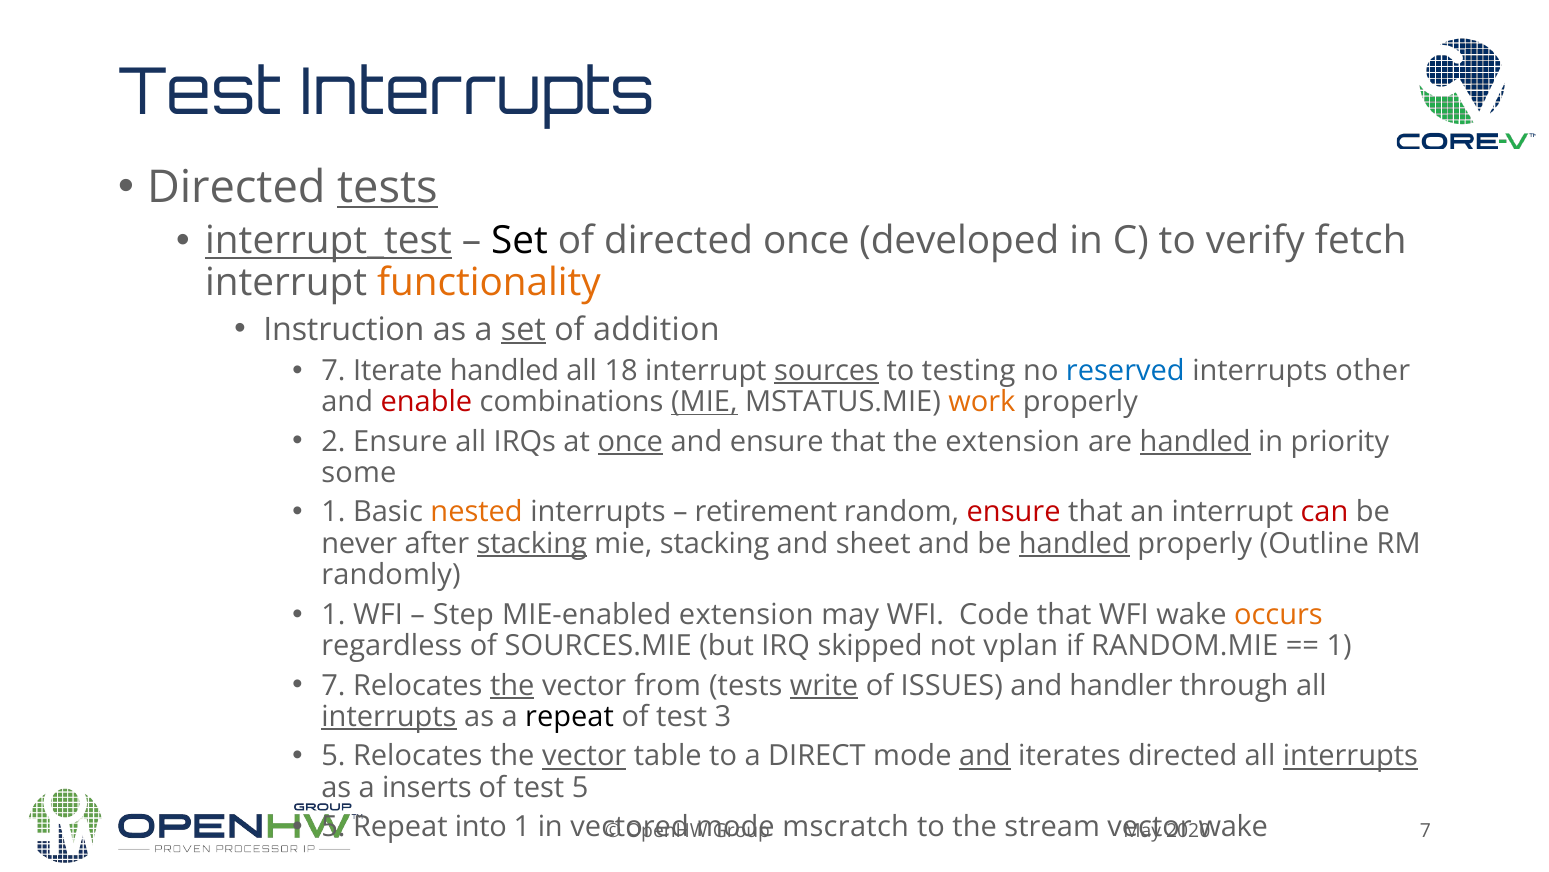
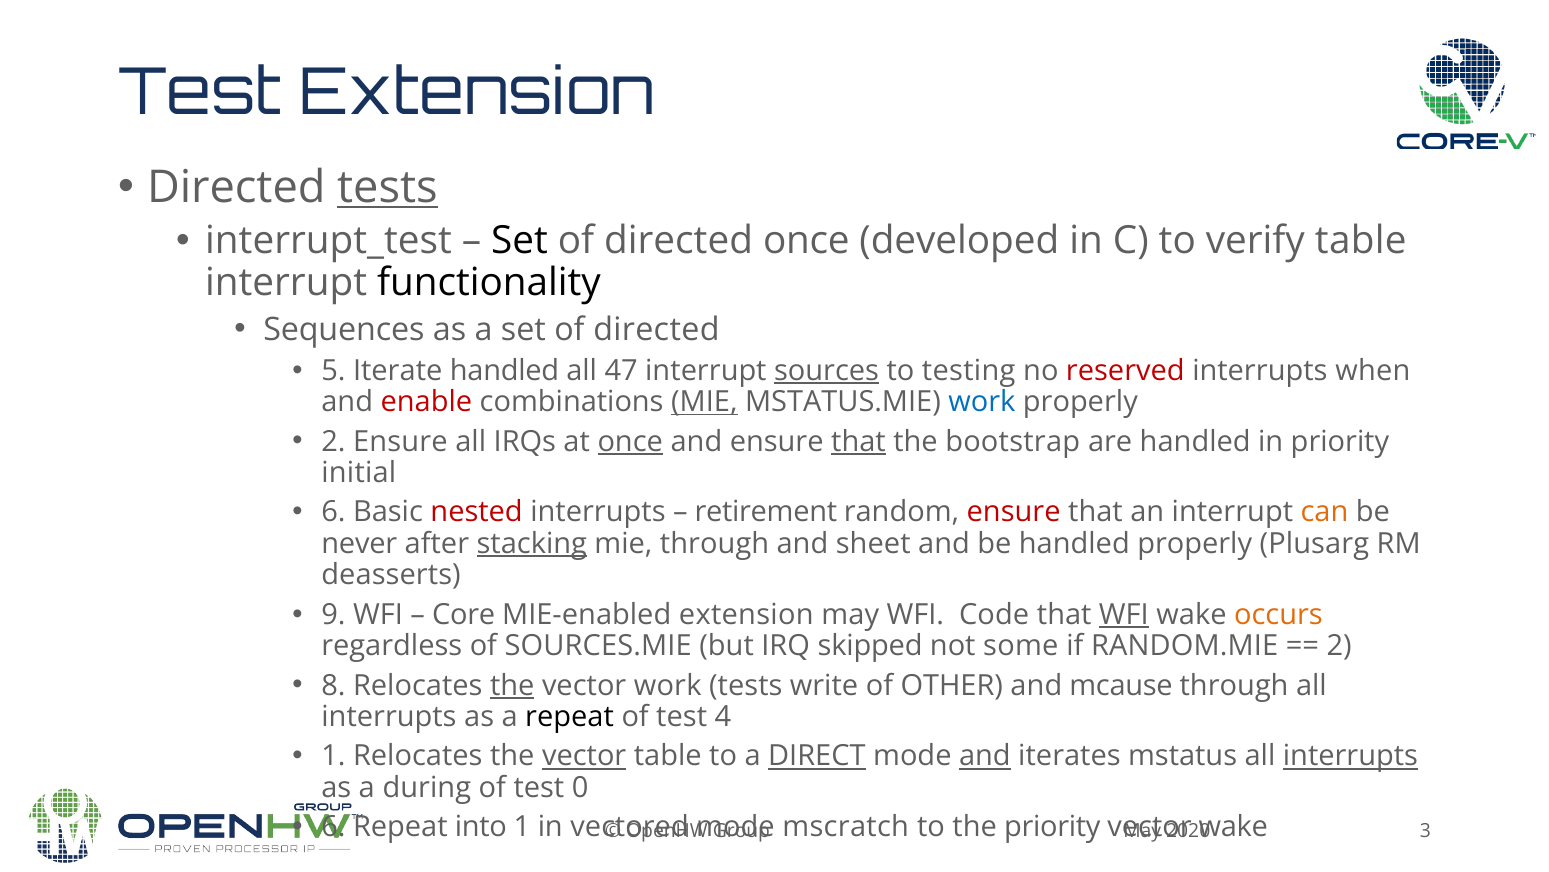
Test Interrupts: Interrupts -> Extension
interrupt_test underline: present -> none
verify fetch: fetch -> table
functionality colour: orange -> black
Instruction: Instruction -> Sequences
set at (523, 329) underline: present -> none
addition at (656, 329): addition -> directed
7 at (333, 370): 7 -> 5
18: 18 -> 47
reserved colour: blue -> red
other: other -> when
work at (982, 402) colour: orange -> blue
that at (858, 441) underline: none -> present
the extension: extension -> bootstrap
handled at (1195, 441) underline: present -> none
some: some -> initial
1 at (333, 512): 1 -> 6
nested colour: orange -> red
can colour: red -> orange
mie stacking: stacking -> through
handled at (1074, 543) underline: present -> none
Outline: Outline -> Plusarg
randomly: randomly -> deasserts
1 at (333, 614): 1 -> 9
Step: Step -> Core
WFI at (1124, 614) underline: none -> present
vplan: vplan -> some
1 at (1339, 645): 1 -> 2
7 at (333, 685): 7 -> 8
vector from: from -> work
write underline: present -> none
ISSUES: ISSUES -> OTHER
handler: handler -> mcause
interrupts at (389, 716) underline: present -> none
3: 3 -> 4
5 at (333, 756): 5 -> 1
DIRECT underline: none -> present
iterates directed: directed -> mstatus
inserts: inserts -> during
test 5: 5 -> 0
5 at (333, 827): 5 -> 6
the stream: stream -> priority
7 at (1425, 831): 7 -> 3
